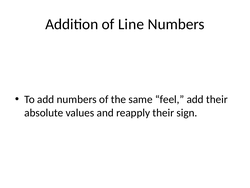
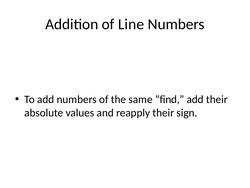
feel: feel -> find
